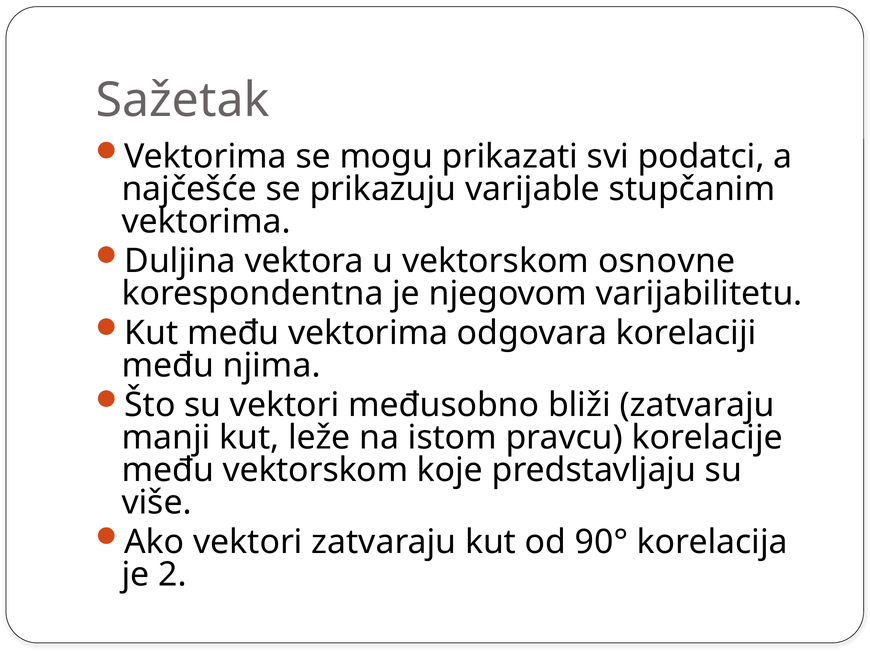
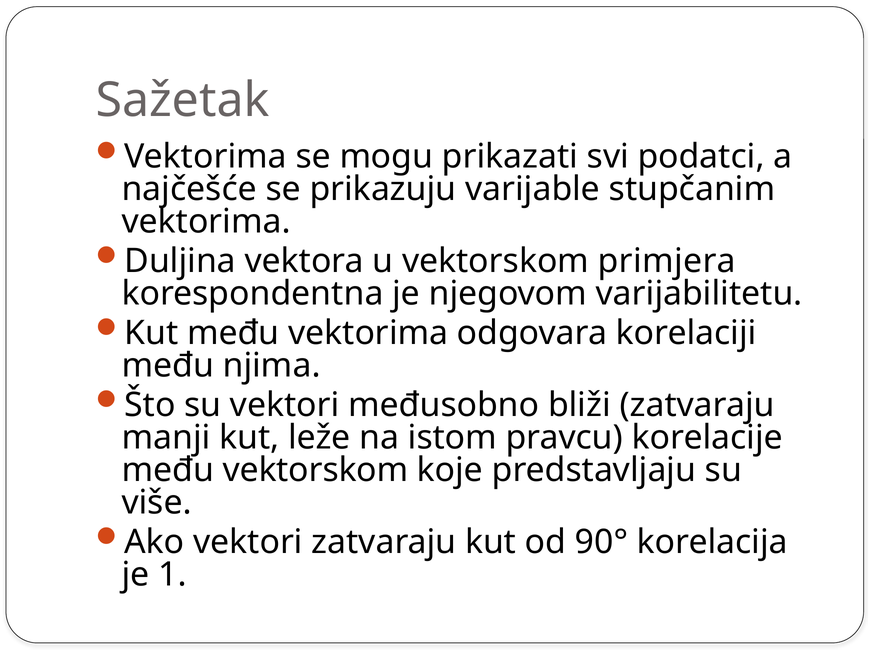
osnovne: osnovne -> primjera
2: 2 -> 1
